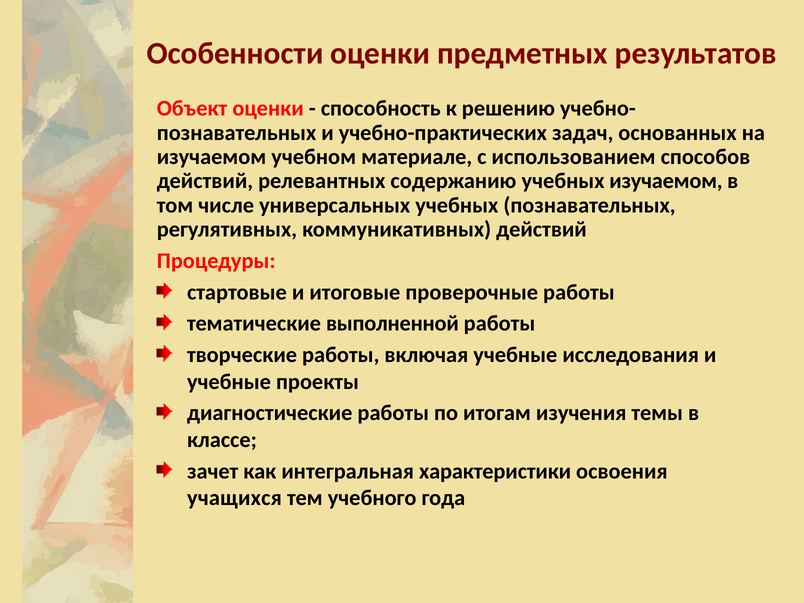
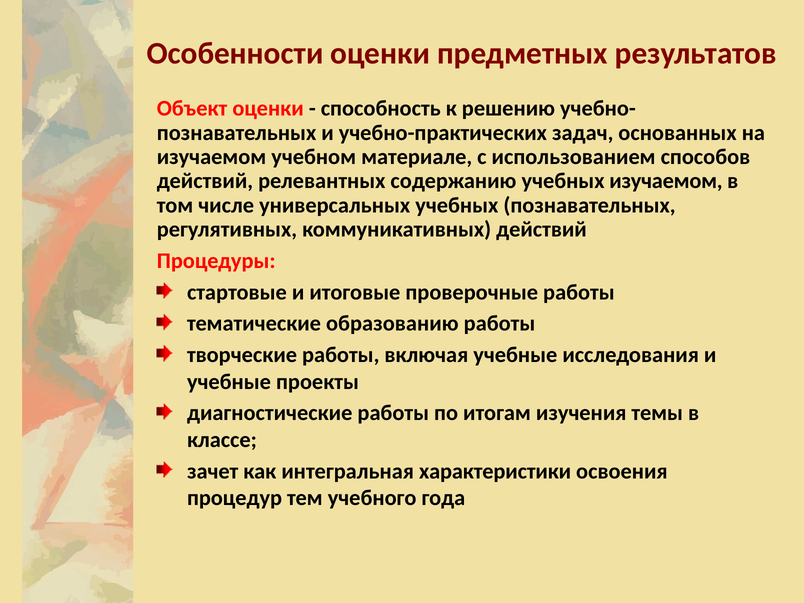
выполненной: выполненной -> образованию
учащихся: учащихся -> процедур
